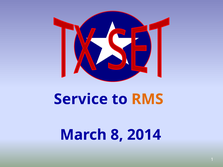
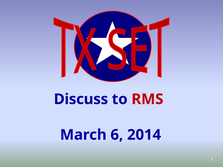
Service: Service -> Discuss
RMS colour: orange -> red
8: 8 -> 6
